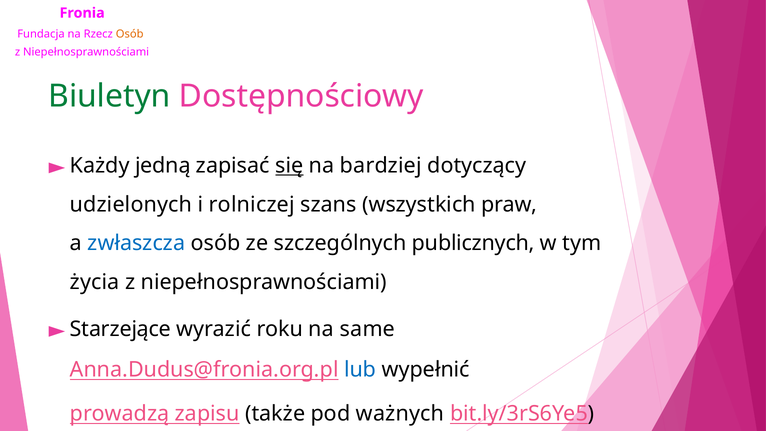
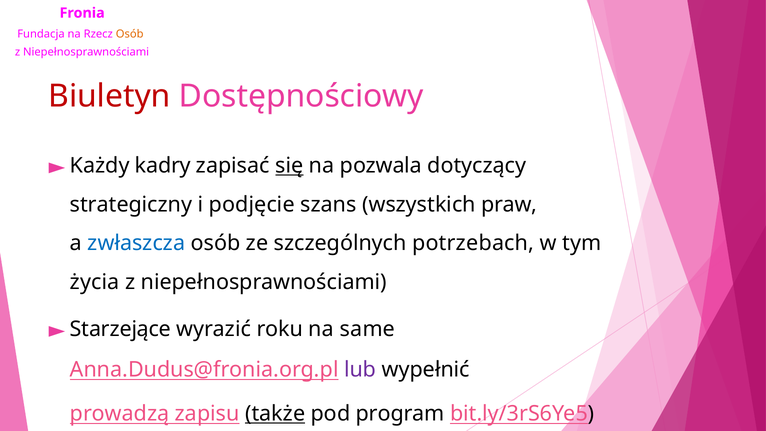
Biuletyn colour: green -> red
jedną: jedną -> kadry
bardziej: bardziej -> pozwala
udzielonych: udzielonych -> strategiczny
rolniczej: rolniczej -> podjęcie
publicznych: publicznych -> potrzebach
lub colour: blue -> purple
także underline: none -> present
ważnych: ważnych -> program
